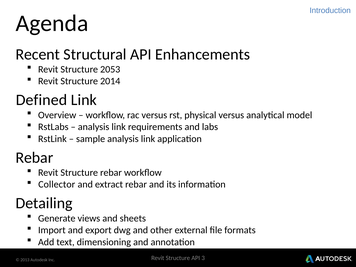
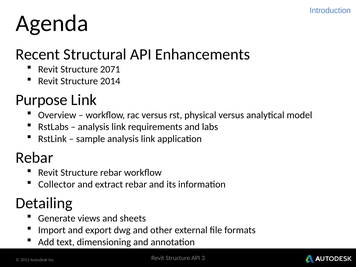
2053: 2053 -> 2071
Defined: Defined -> Purpose
